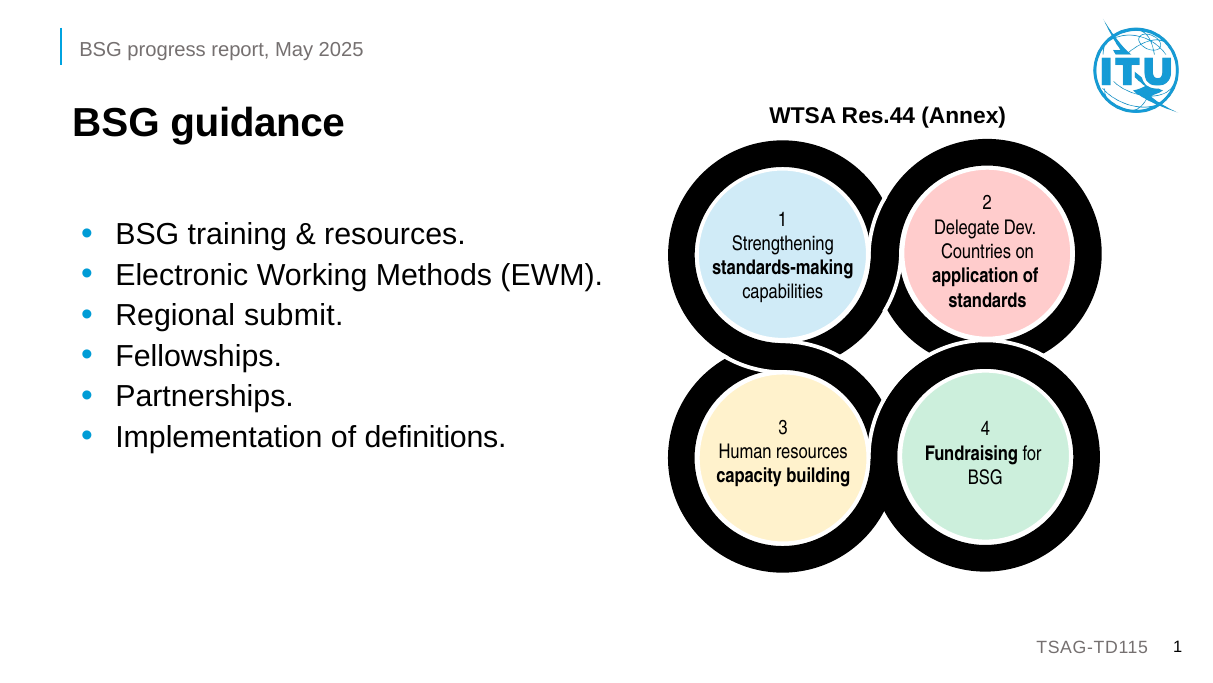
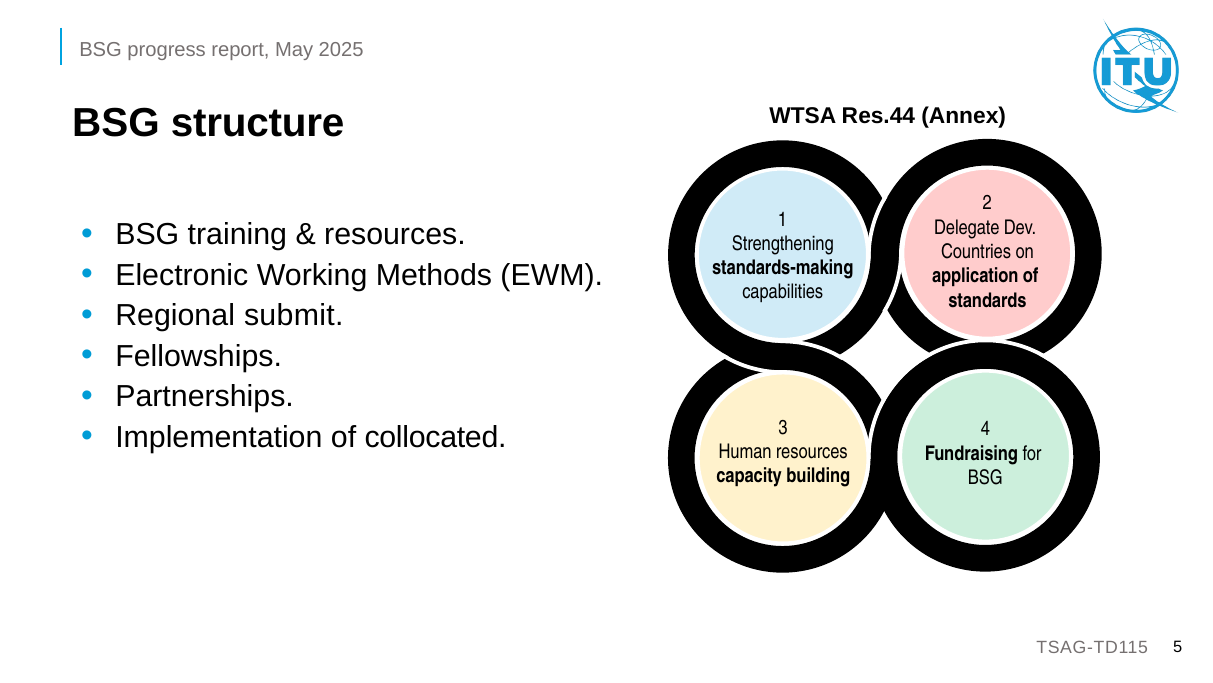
guidance: guidance -> structure
definitions: definitions -> collocated
1 at (1178, 647): 1 -> 5
